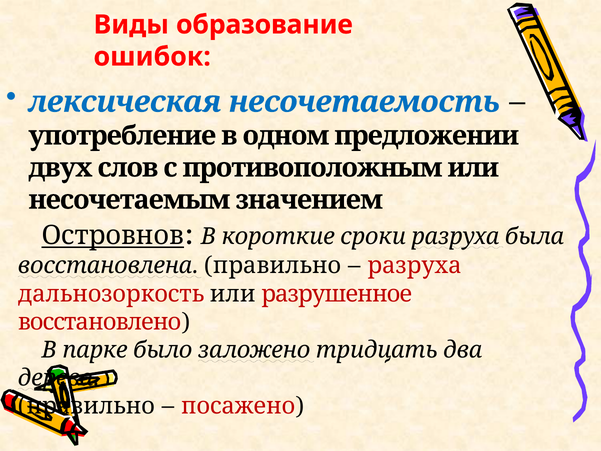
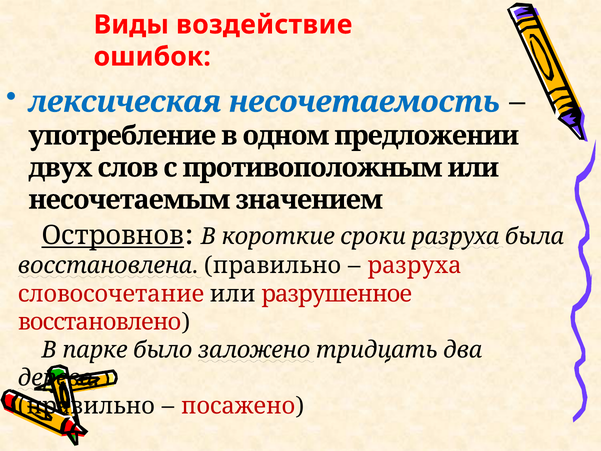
образование: образование -> воздействие
дальнозоркость: дальнозоркость -> словосочетание
